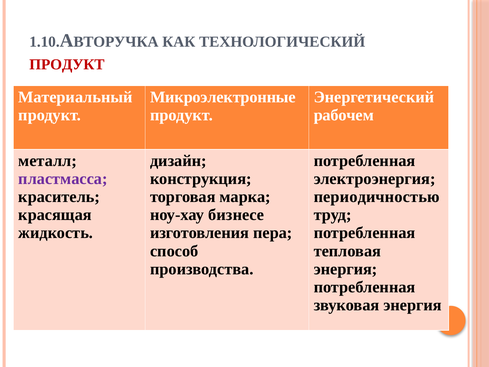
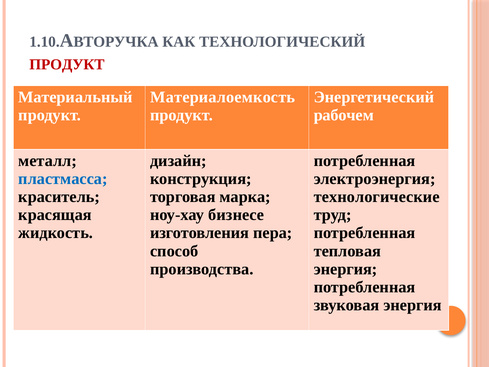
Микроэлектронные: Микроэлектронные -> Материалоемкость
пластмасса colour: purple -> blue
периодичностью: периодичностью -> технологические
